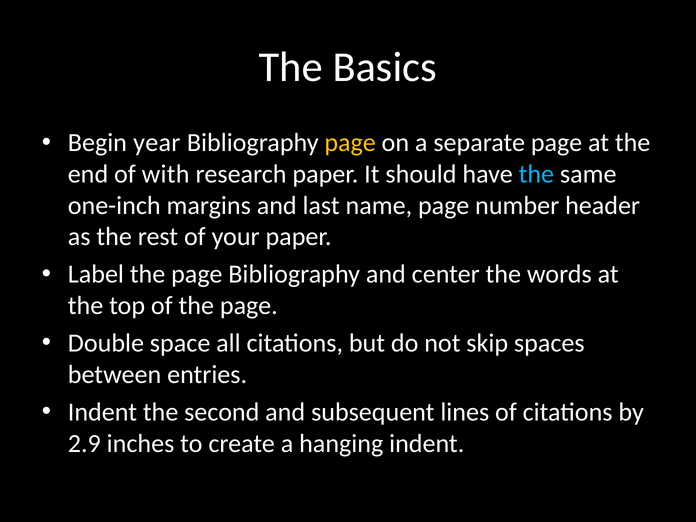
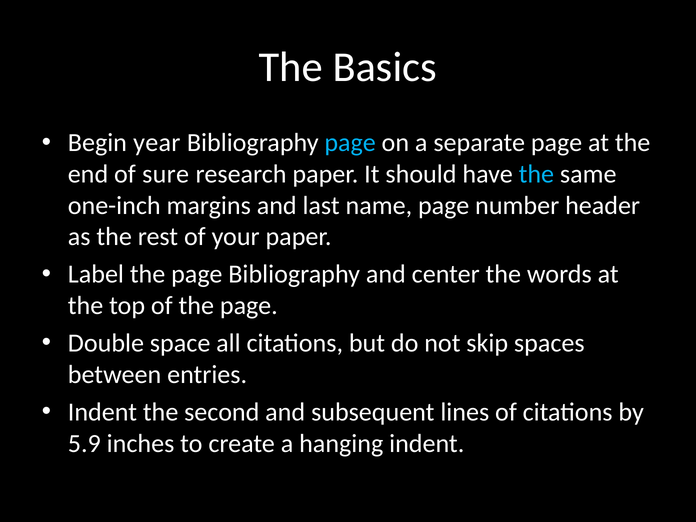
page at (350, 143) colour: yellow -> light blue
with: with -> sure
2.9: 2.9 -> 5.9
